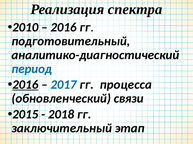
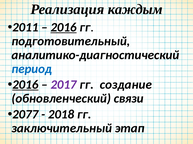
спектра: спектра -> каждым
2010: 2010 -> 2011
2016 at (64, 27) underline: none -> present
2017 colour: blue -> purple
процесса: процесса -> создание
2015: 2015 -> 2077
